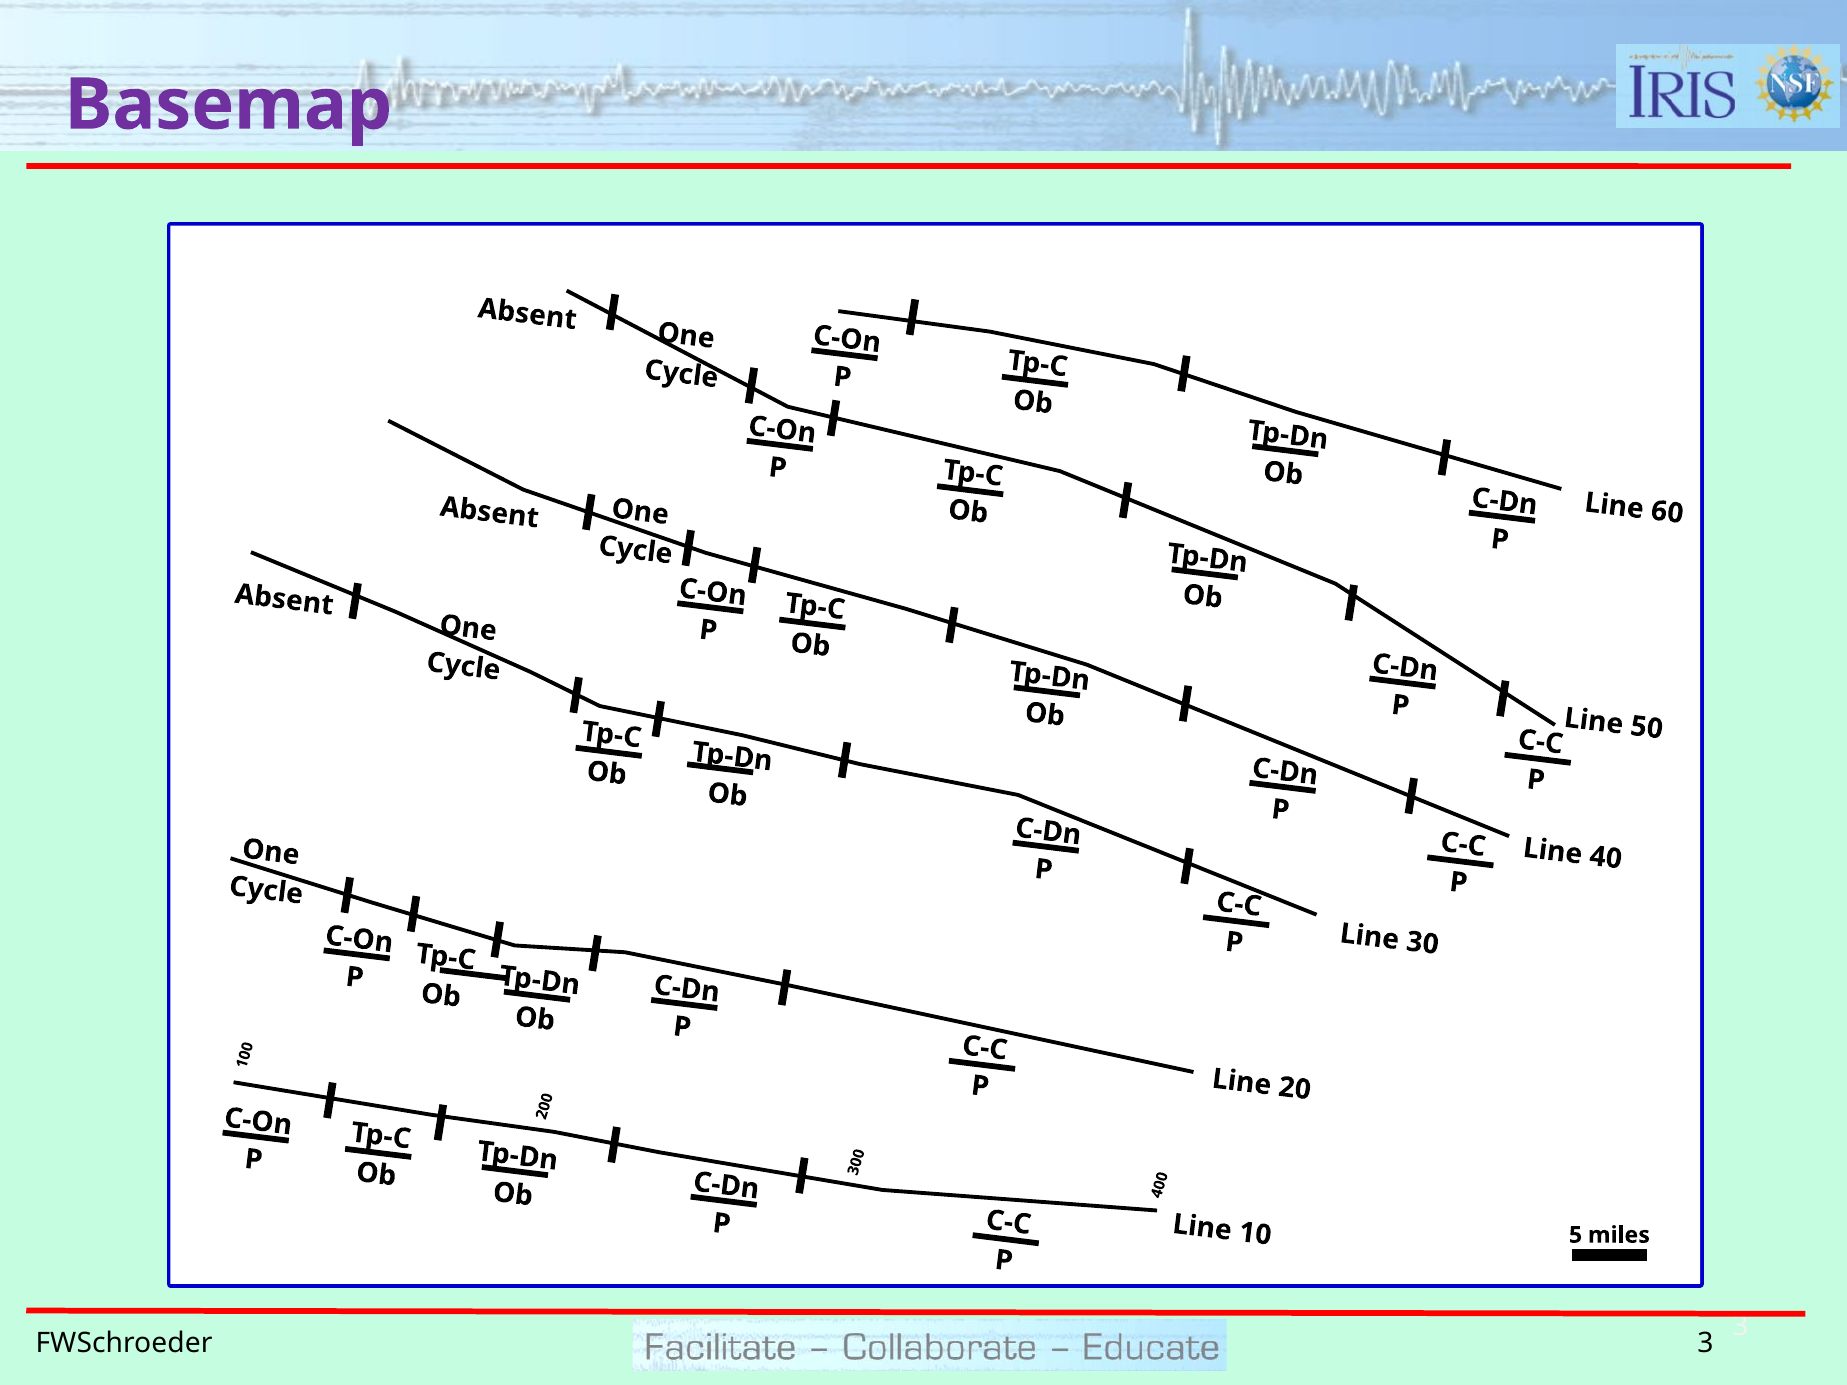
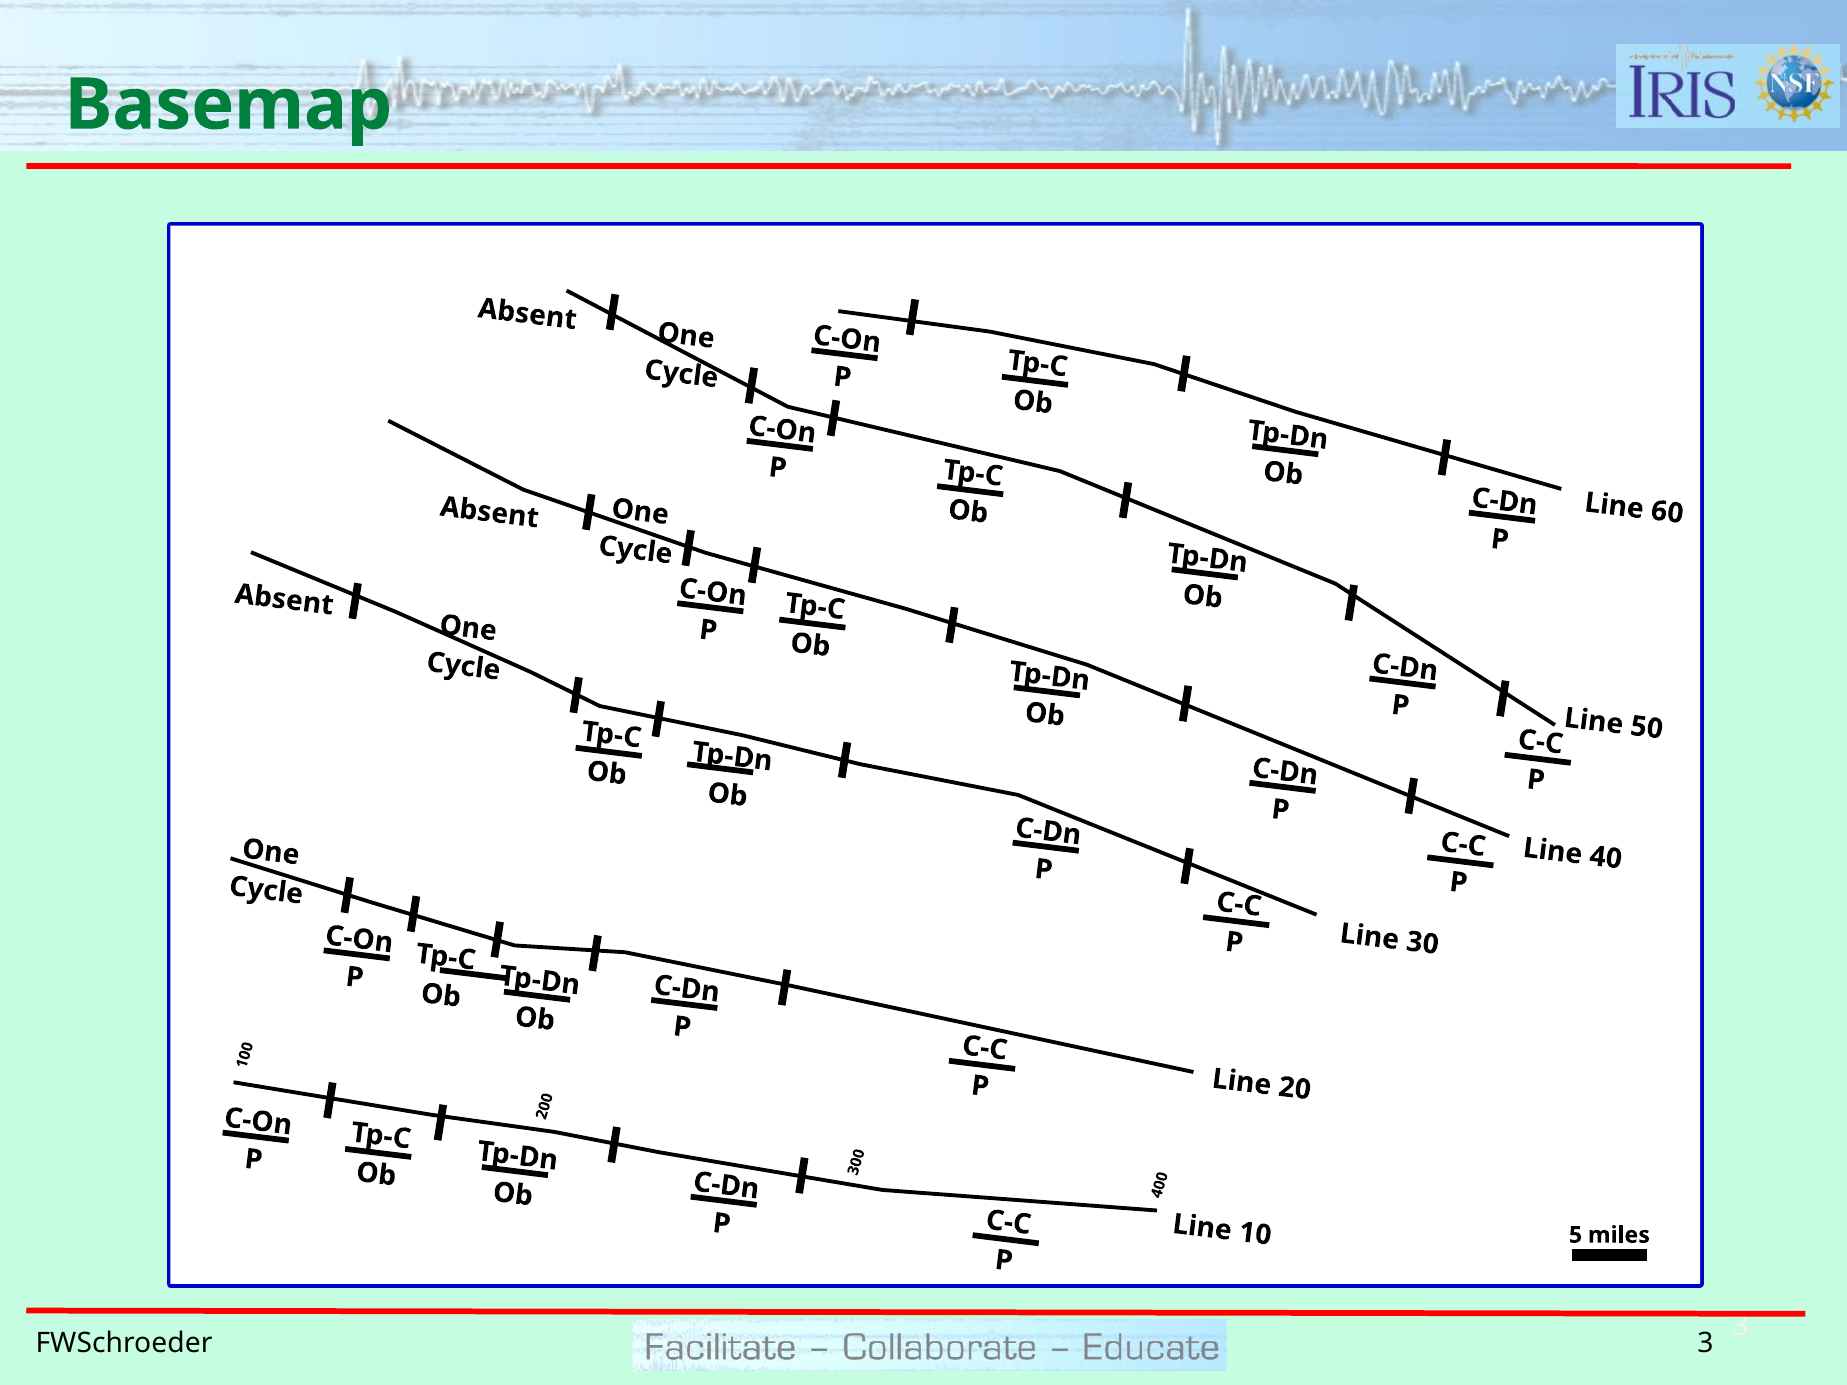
Basemap colour: purple -> green
